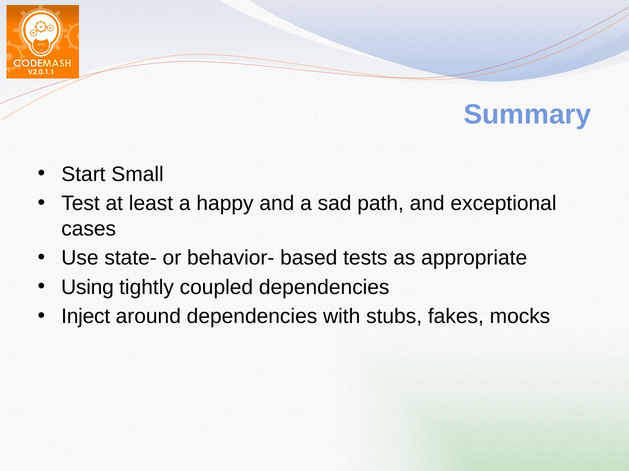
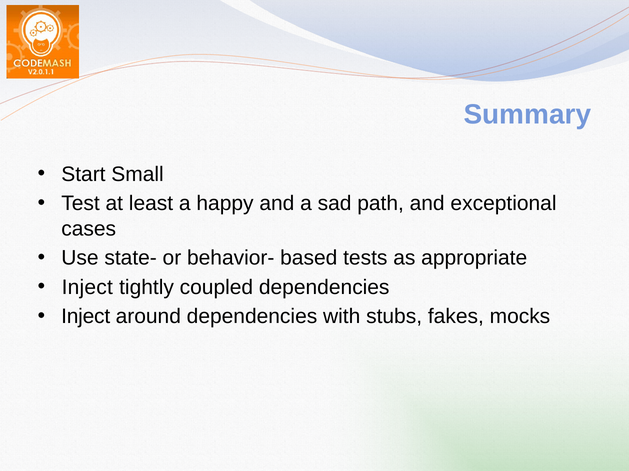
Using at (87, 288): Using -> Inject
